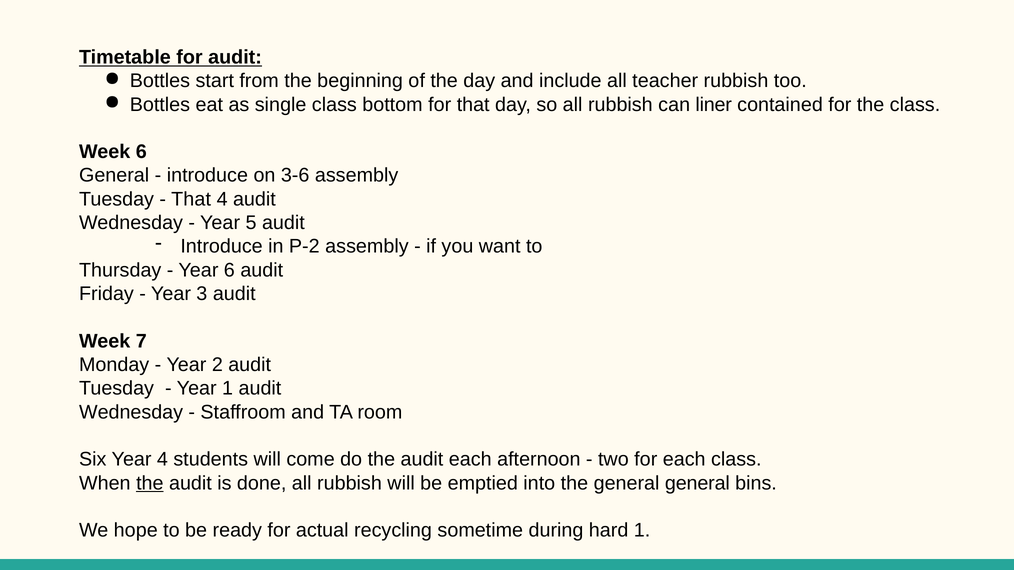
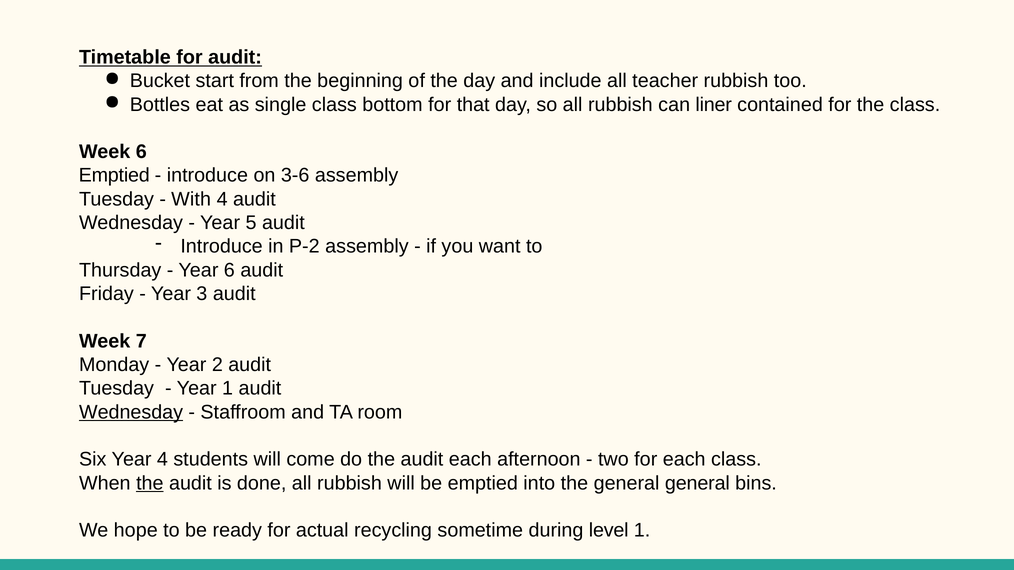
Bottles at (160, 81): Bottles -> Bucket
General at (114, 176): General -> Emptied
That at (191, 199): That -> With
Wednesday at (131, 412) underline: none -> present
hard: hard -> level
